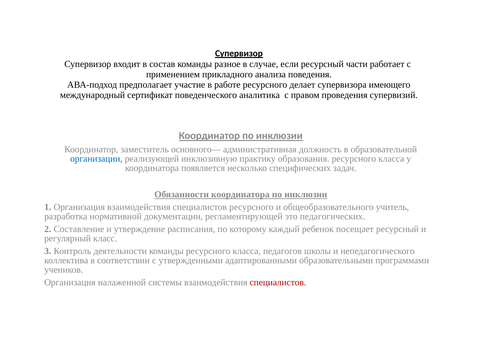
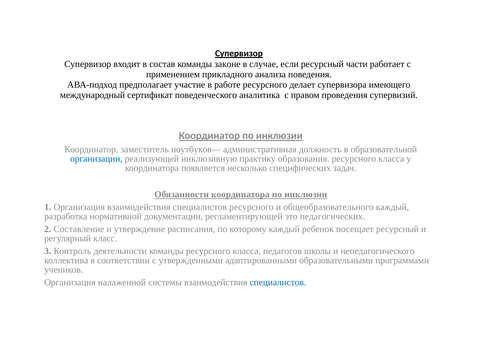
разное: разное -> законе
основного—: основного— -> ноутбуков—
общеобразовательного учитель: учитель -> каждый
специалистов at (278, 282) colour: red -> blue
